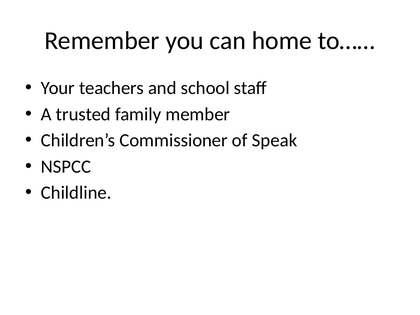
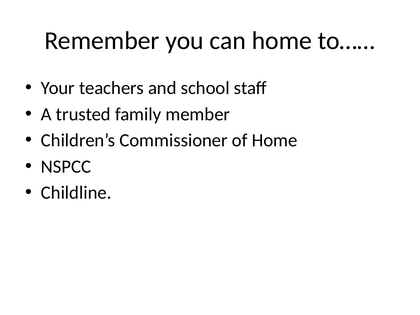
of Speak: Speak -> Home
